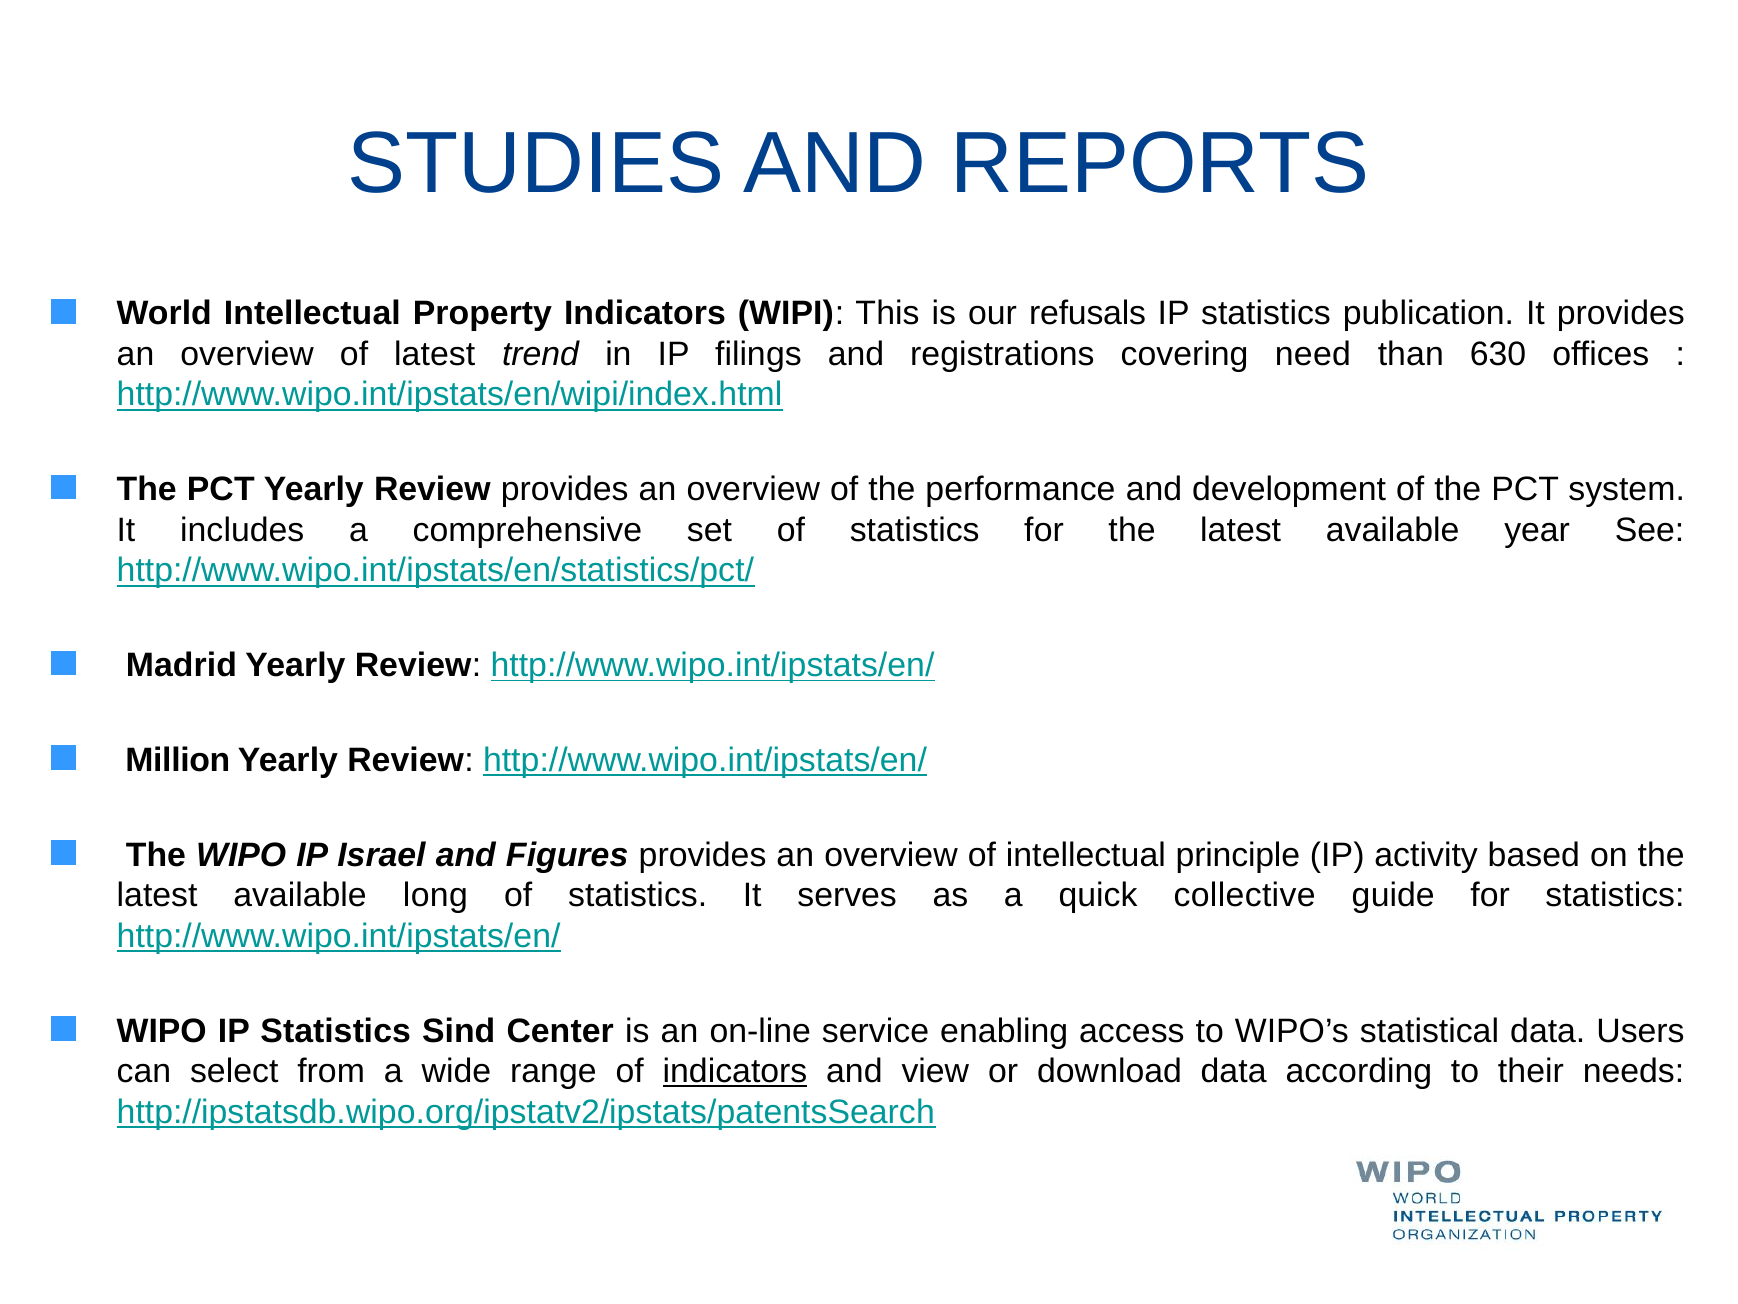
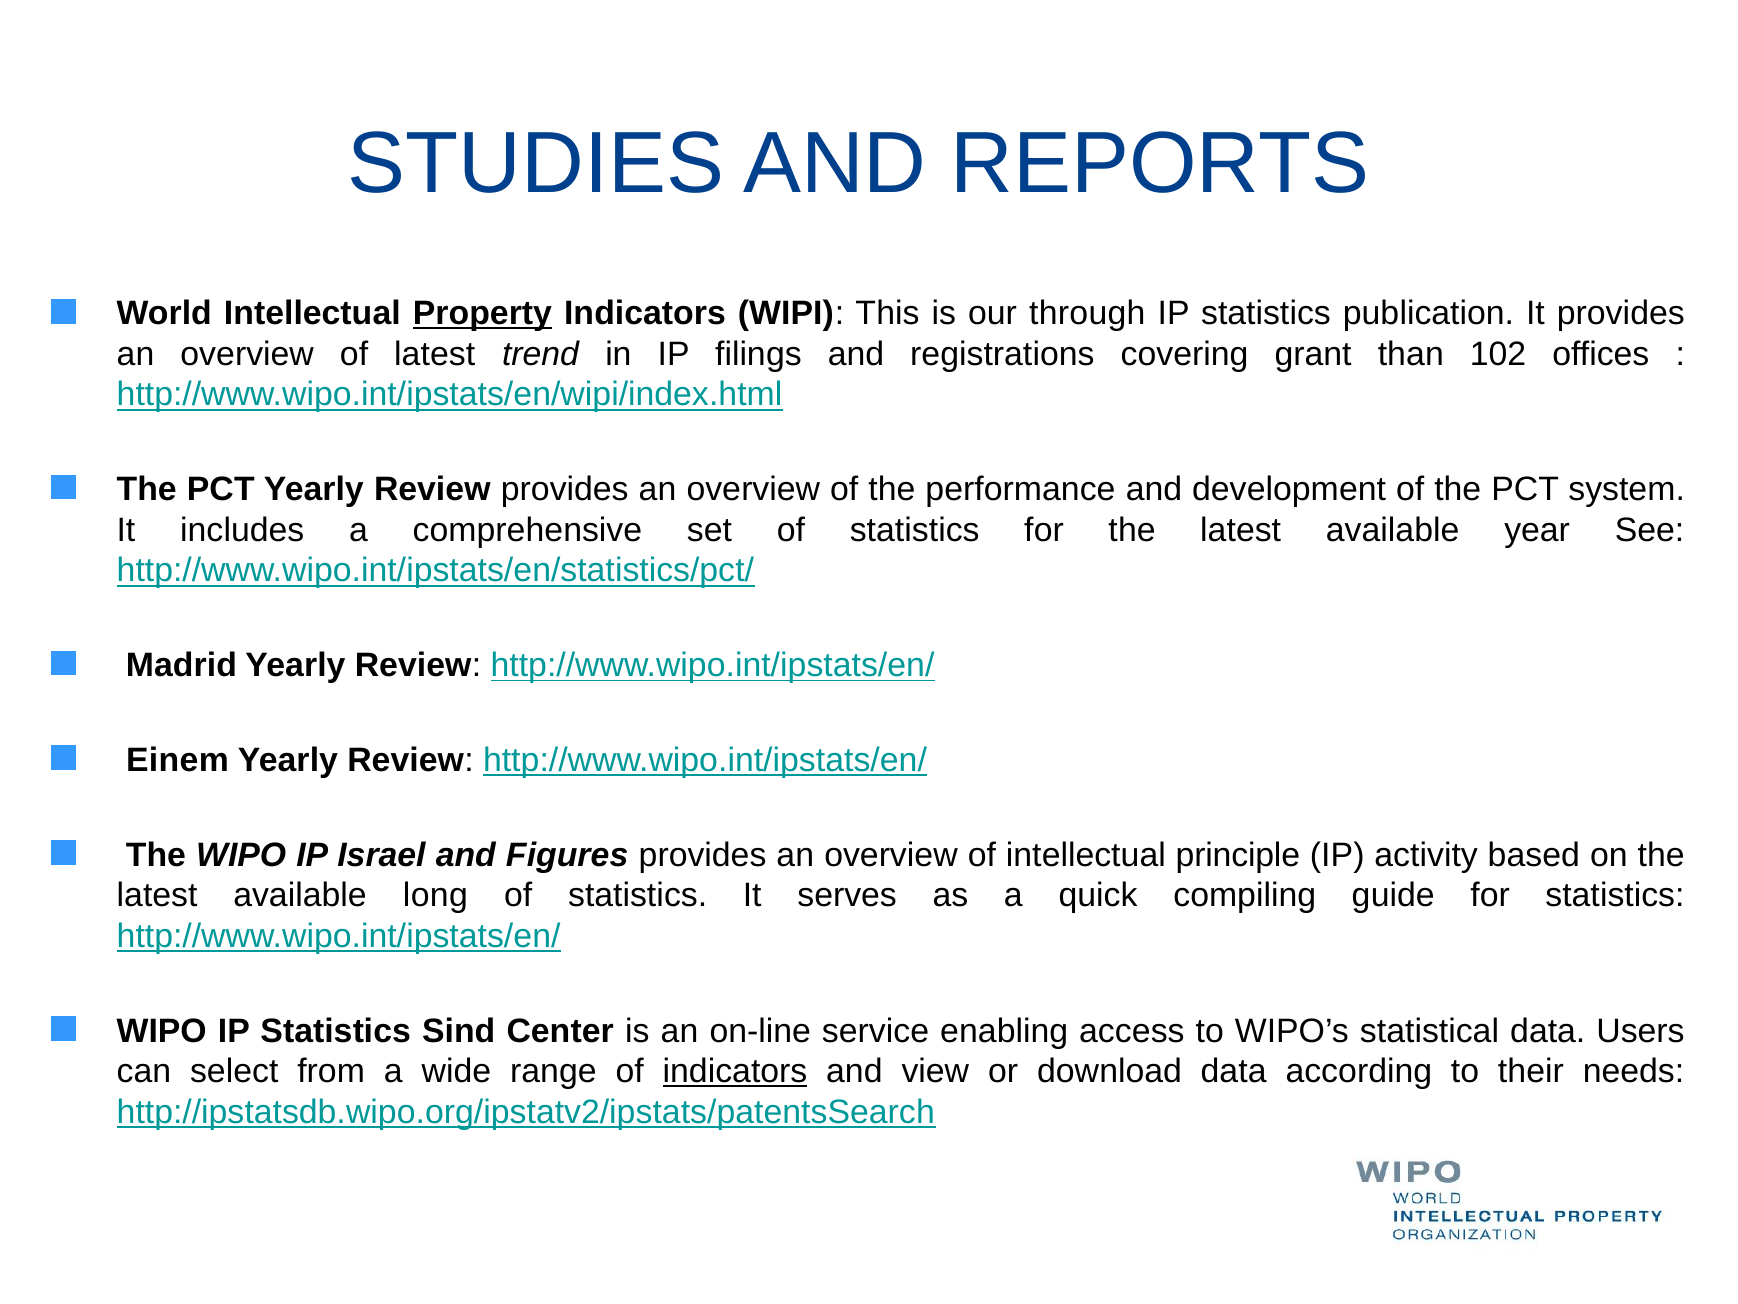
Property underline: none -> present
refusals: refusals -> through
need: need -> grant
630: 630 -> 102
Million: Million -> Einem
collective: collective -> compiling
